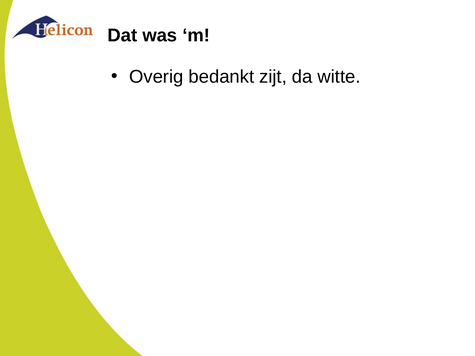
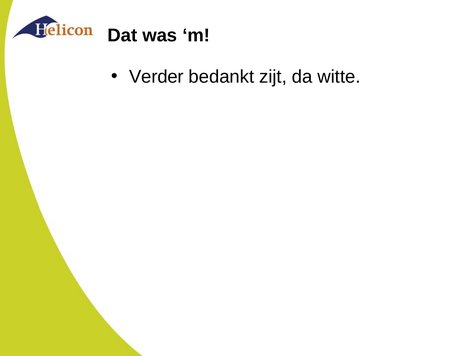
Overig: Overig -> Verder
